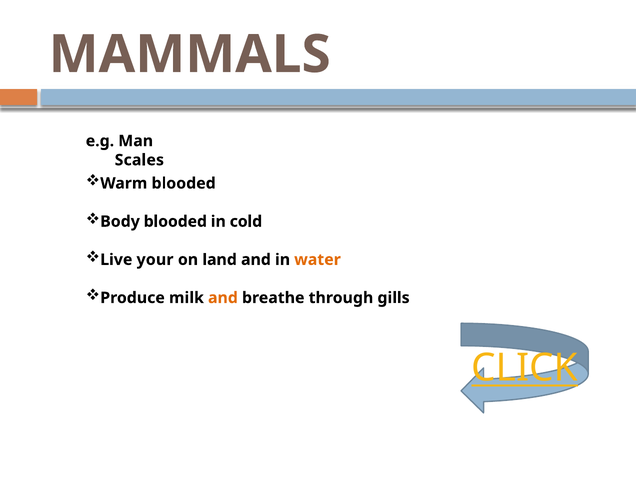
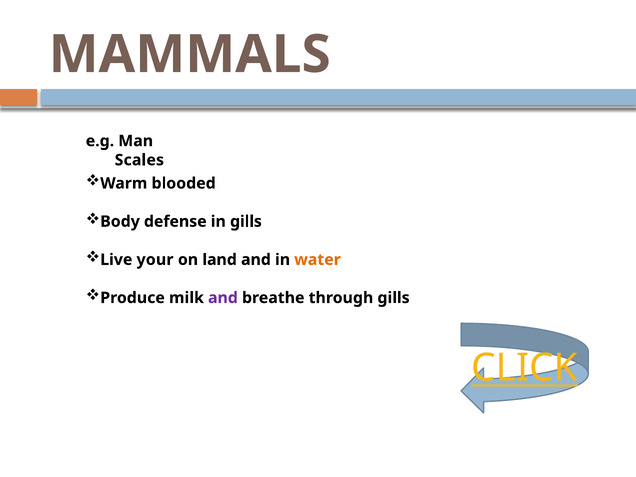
Body blooded: blooded -> defense
in cold: cold -> gills
and at (223, 298) colour: orange -> purple
